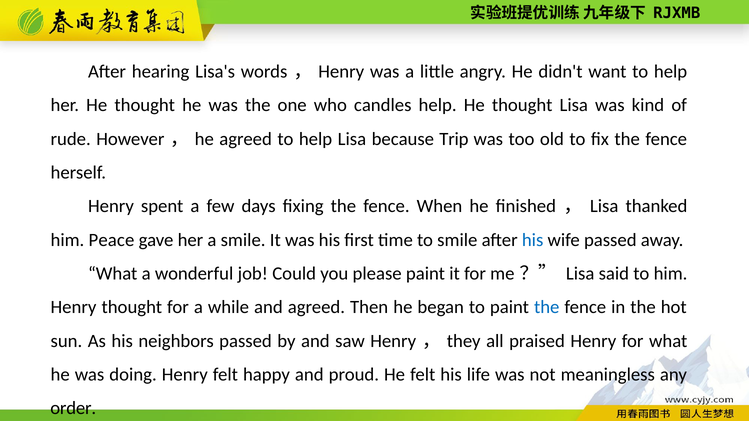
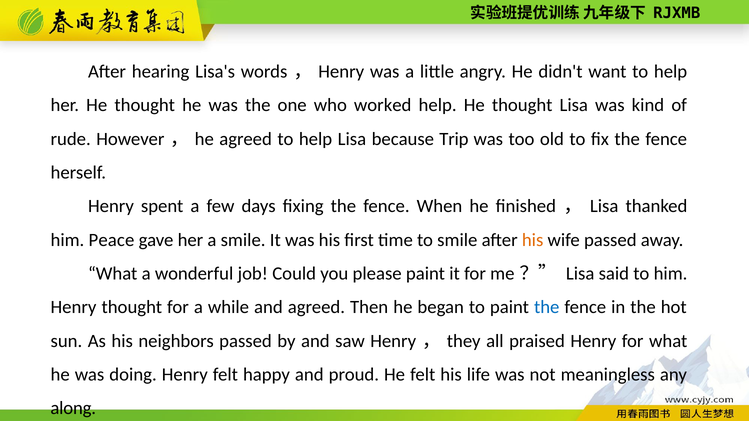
candles: candles -> worked
his at (533, 240) colour: blue -> orange
order: order -> along
